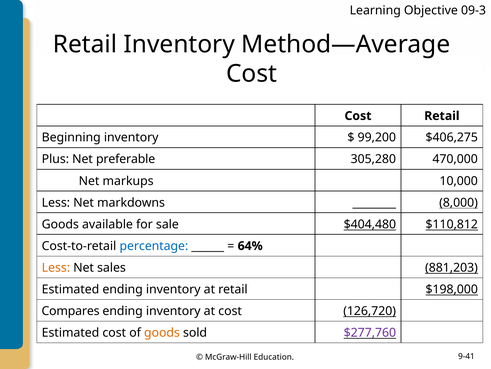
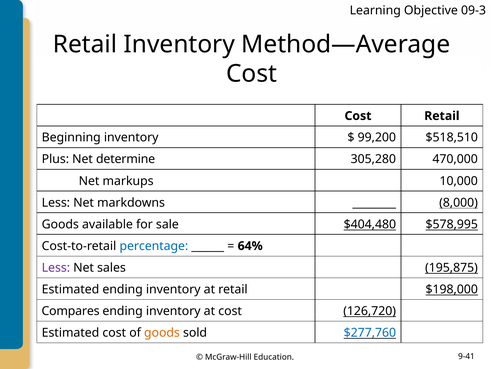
$406,275: $406,275 -> $518,510
preferable: preferable -> determine
$110,812: $110,812 -> $578,995
Less at (56, 267) colour: orange -> purple
881,203: 881,203 -> 195,875
$277,760 colour: purple -> blue
